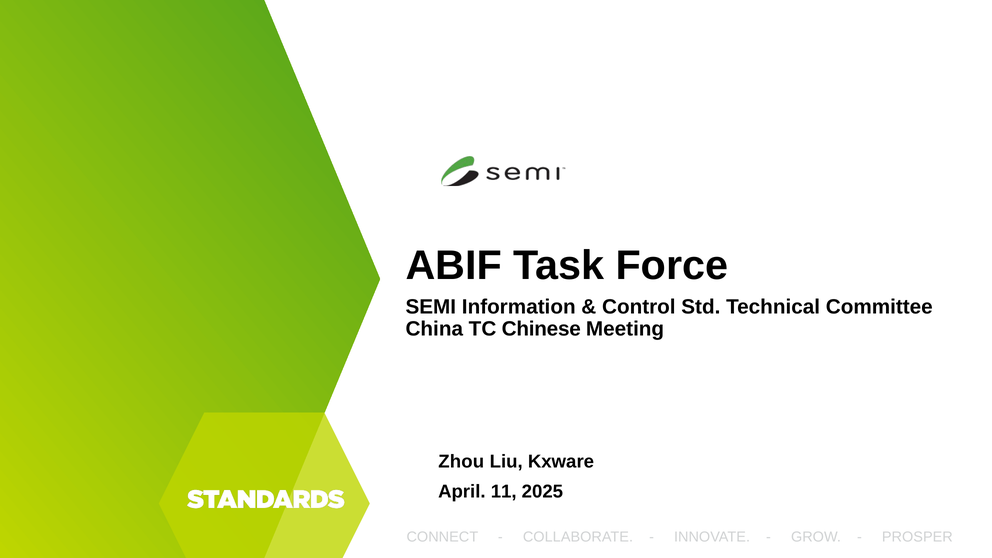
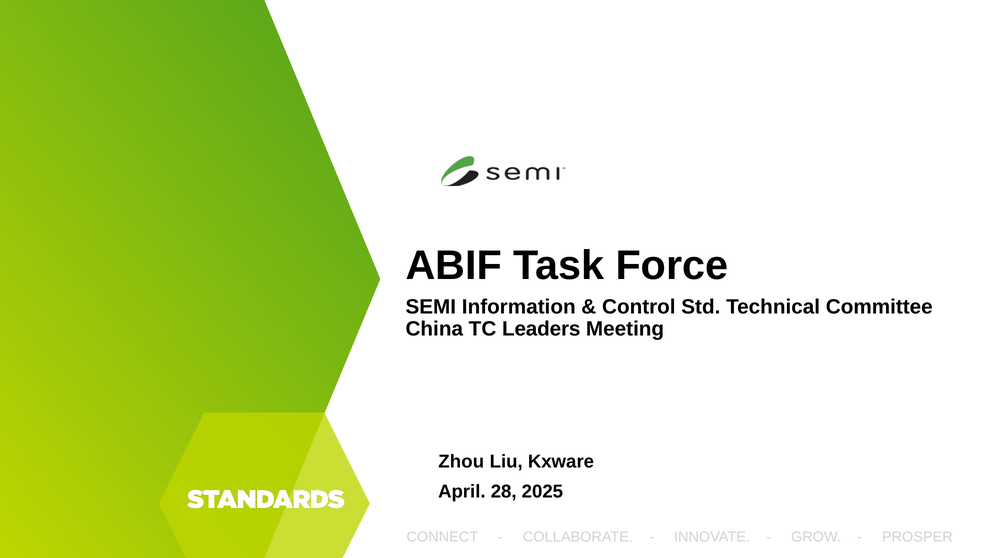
Chinese: Chinese -> Leaders
11: 11 -> 28
